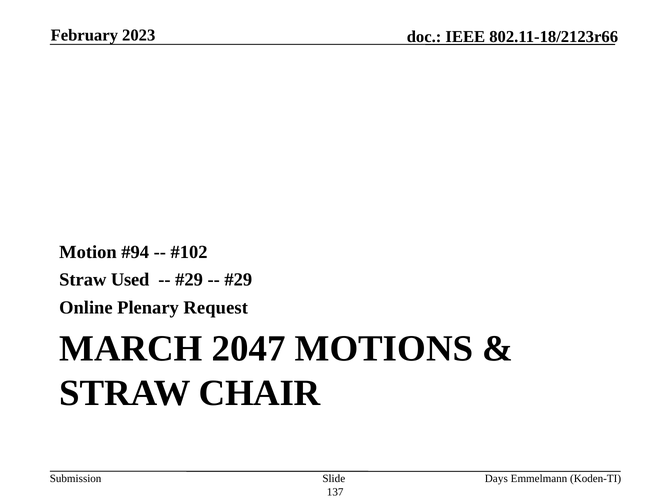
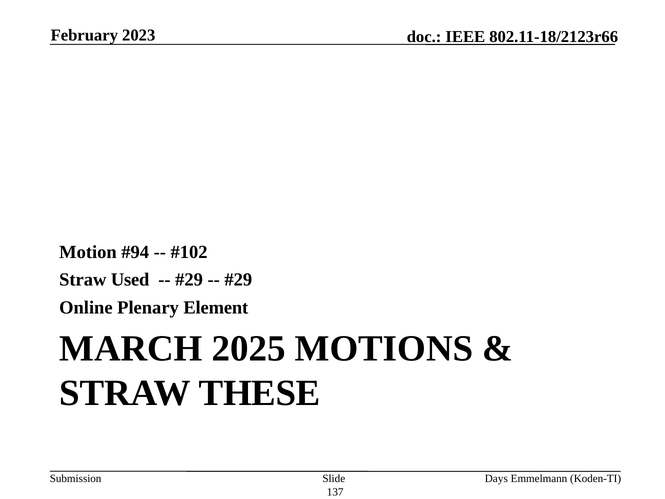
Request: Request -> Element
2047: 2047 -> 2025
CHAIR: CHAIR -> THESE
